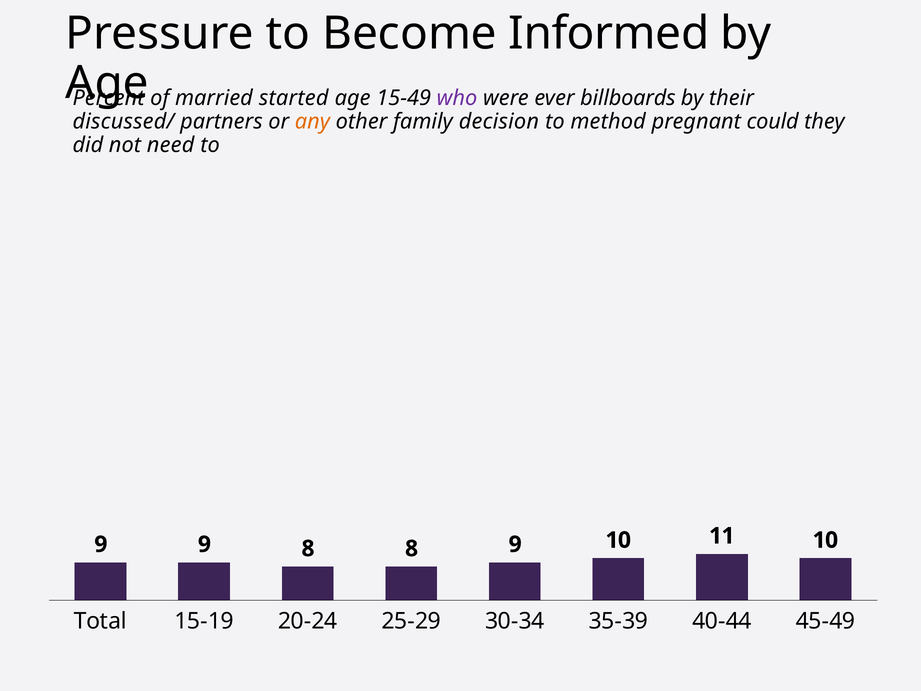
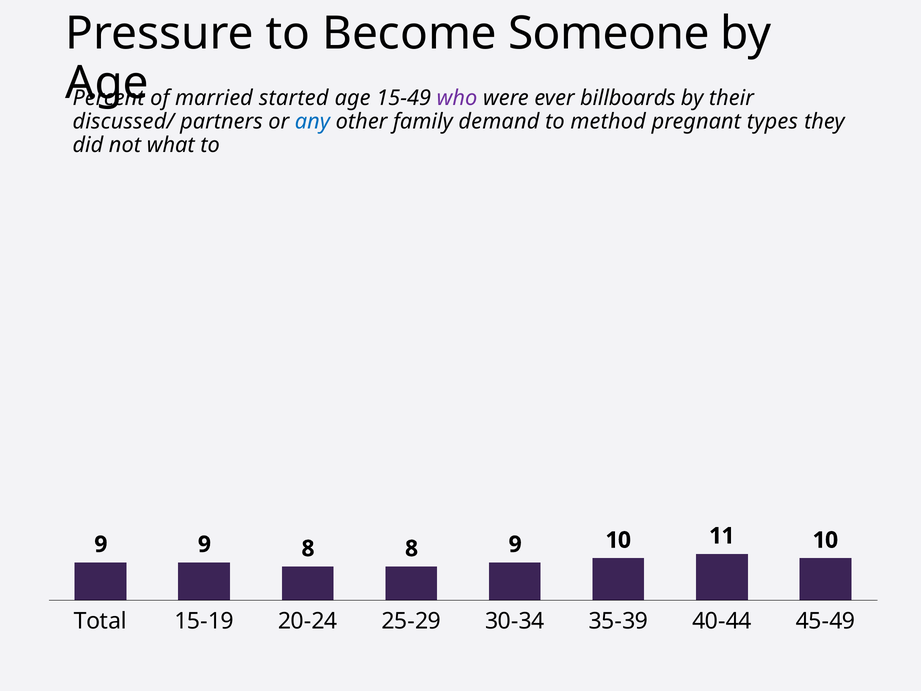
Informed: Informed -> Someone
any colour: orange -> blue
decision: decision -> demand
could: could -> types
need: need -> what
